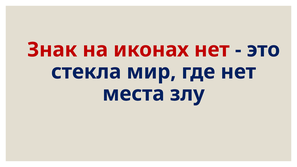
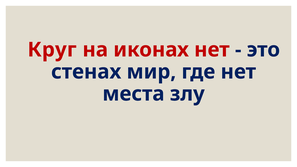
Знак: Знак -> Круг
стекла: стекла -> стенах
